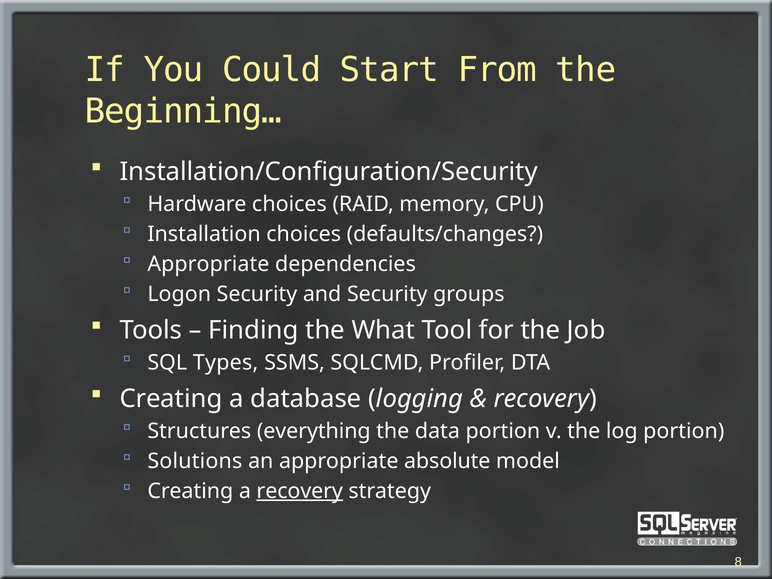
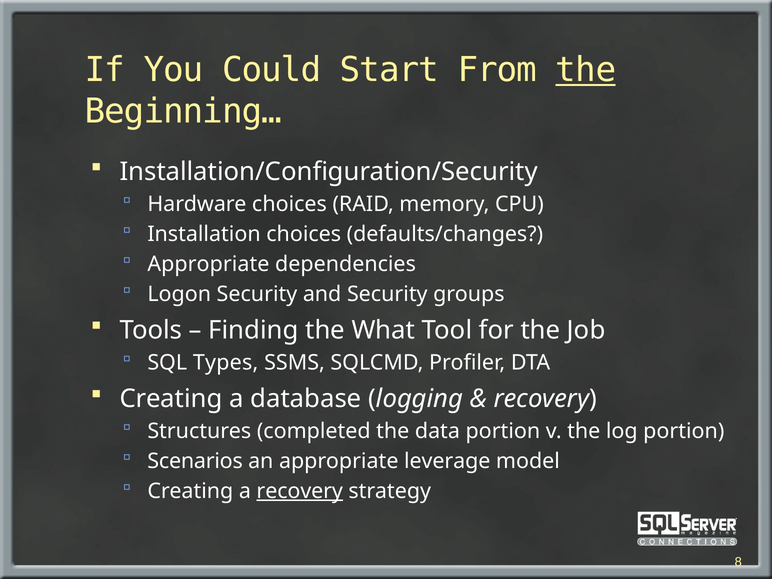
the at (586, 70) underline: none -> present
everything: everything -> completed
Solutions: Solutions -> Scenarios
absolute: absolute -> leverage
